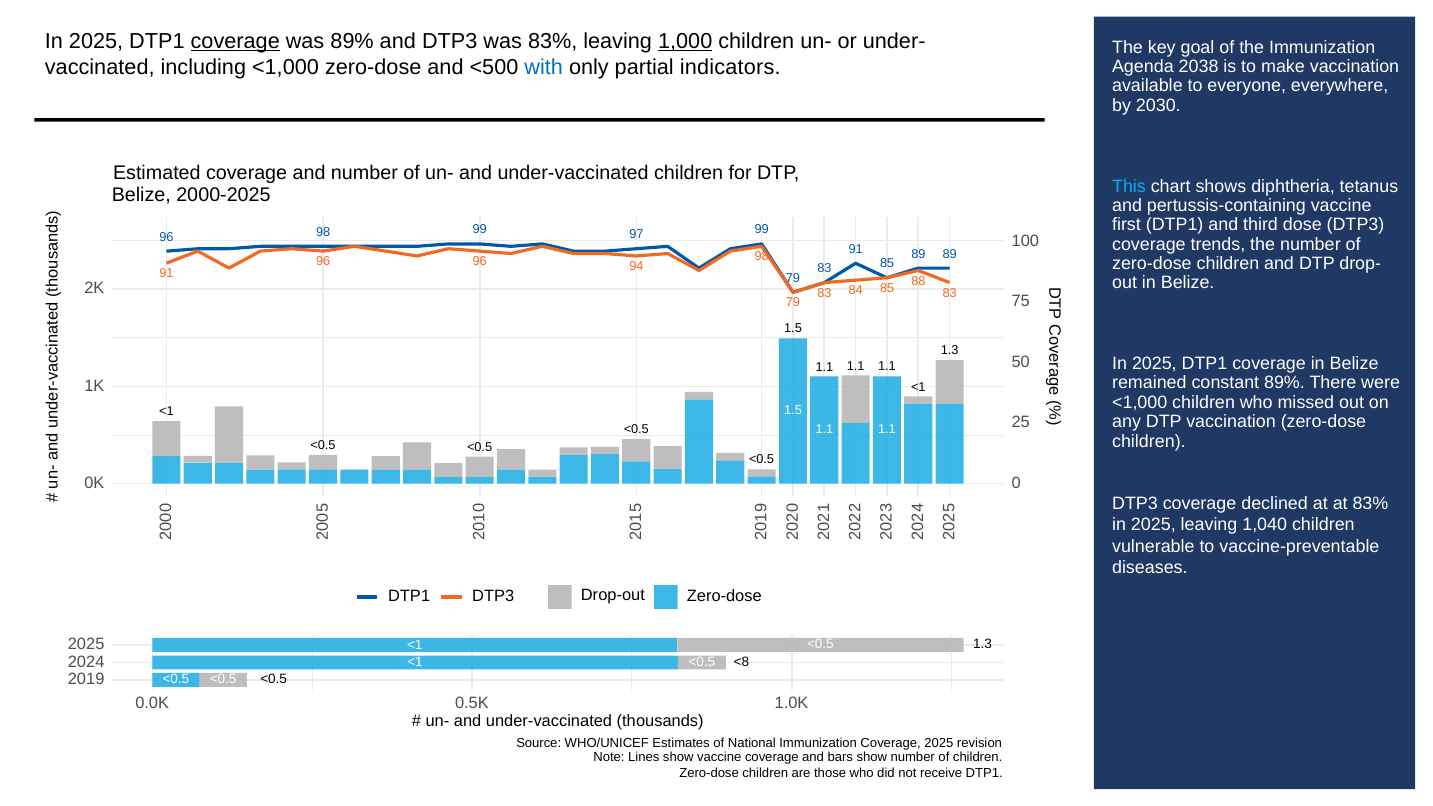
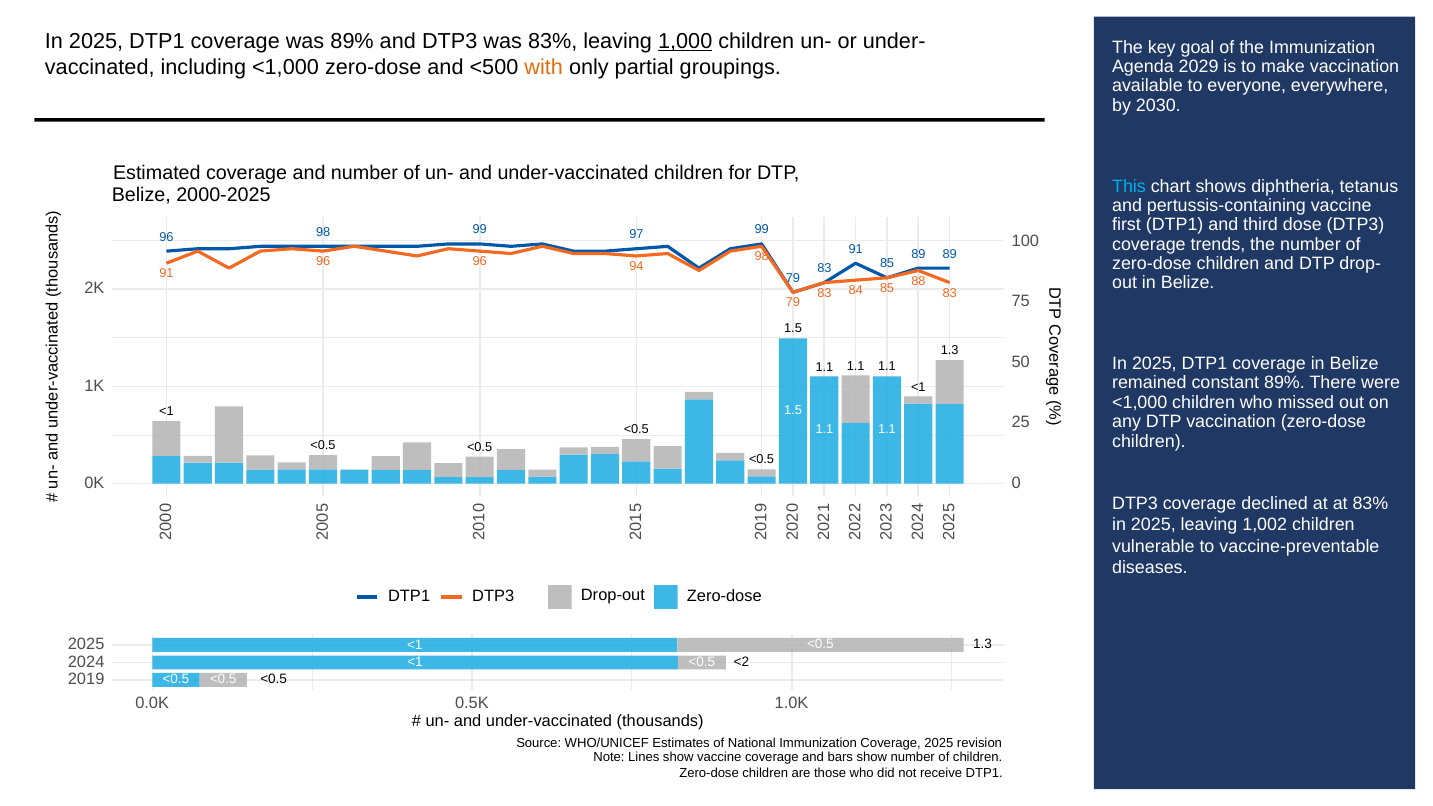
coverage at (235, 41) underline: present -> none
with colour: blue -> orange
indicators: indicators -> groupings
2038: 2038 -> 2029
1,040: 1,040 -> 1,002
<8: <8 -> <2
